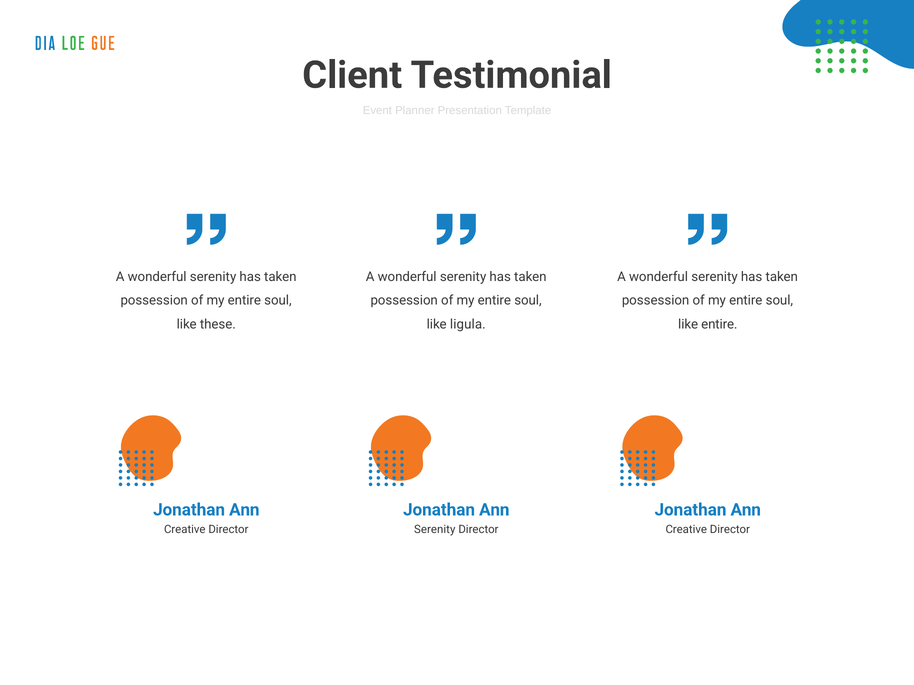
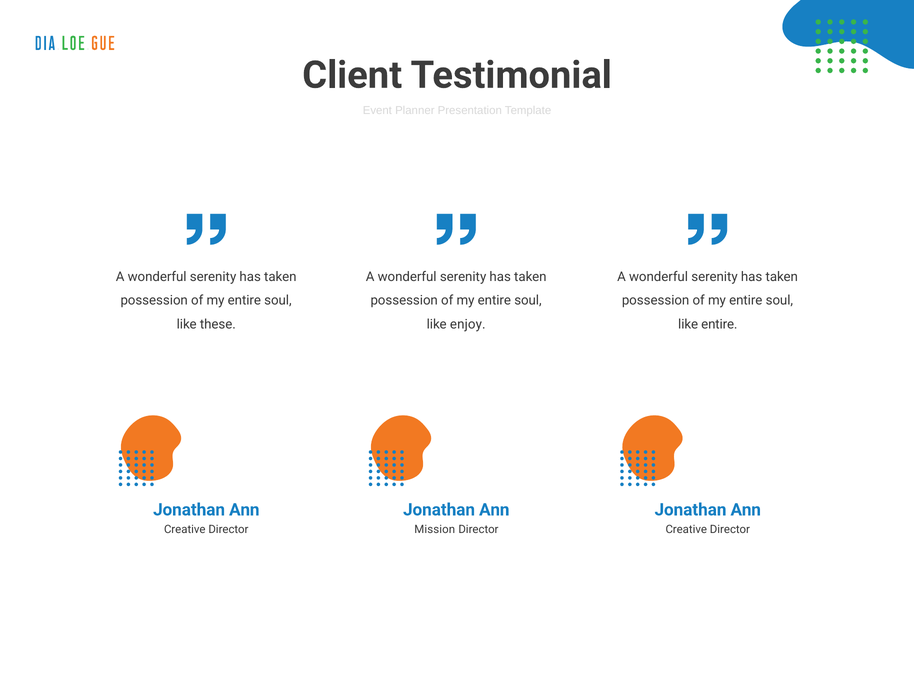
ligula: ligula -> enjoy
Serenity at (435, 530): Serenity -> Mission
